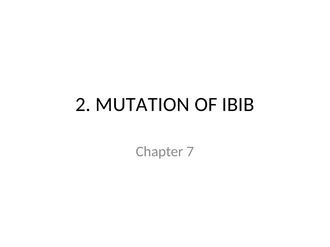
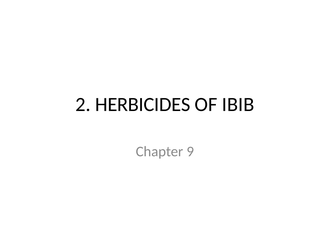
MUTATION: MUTATION -> HERBICIDES
7: 7 -> 9
